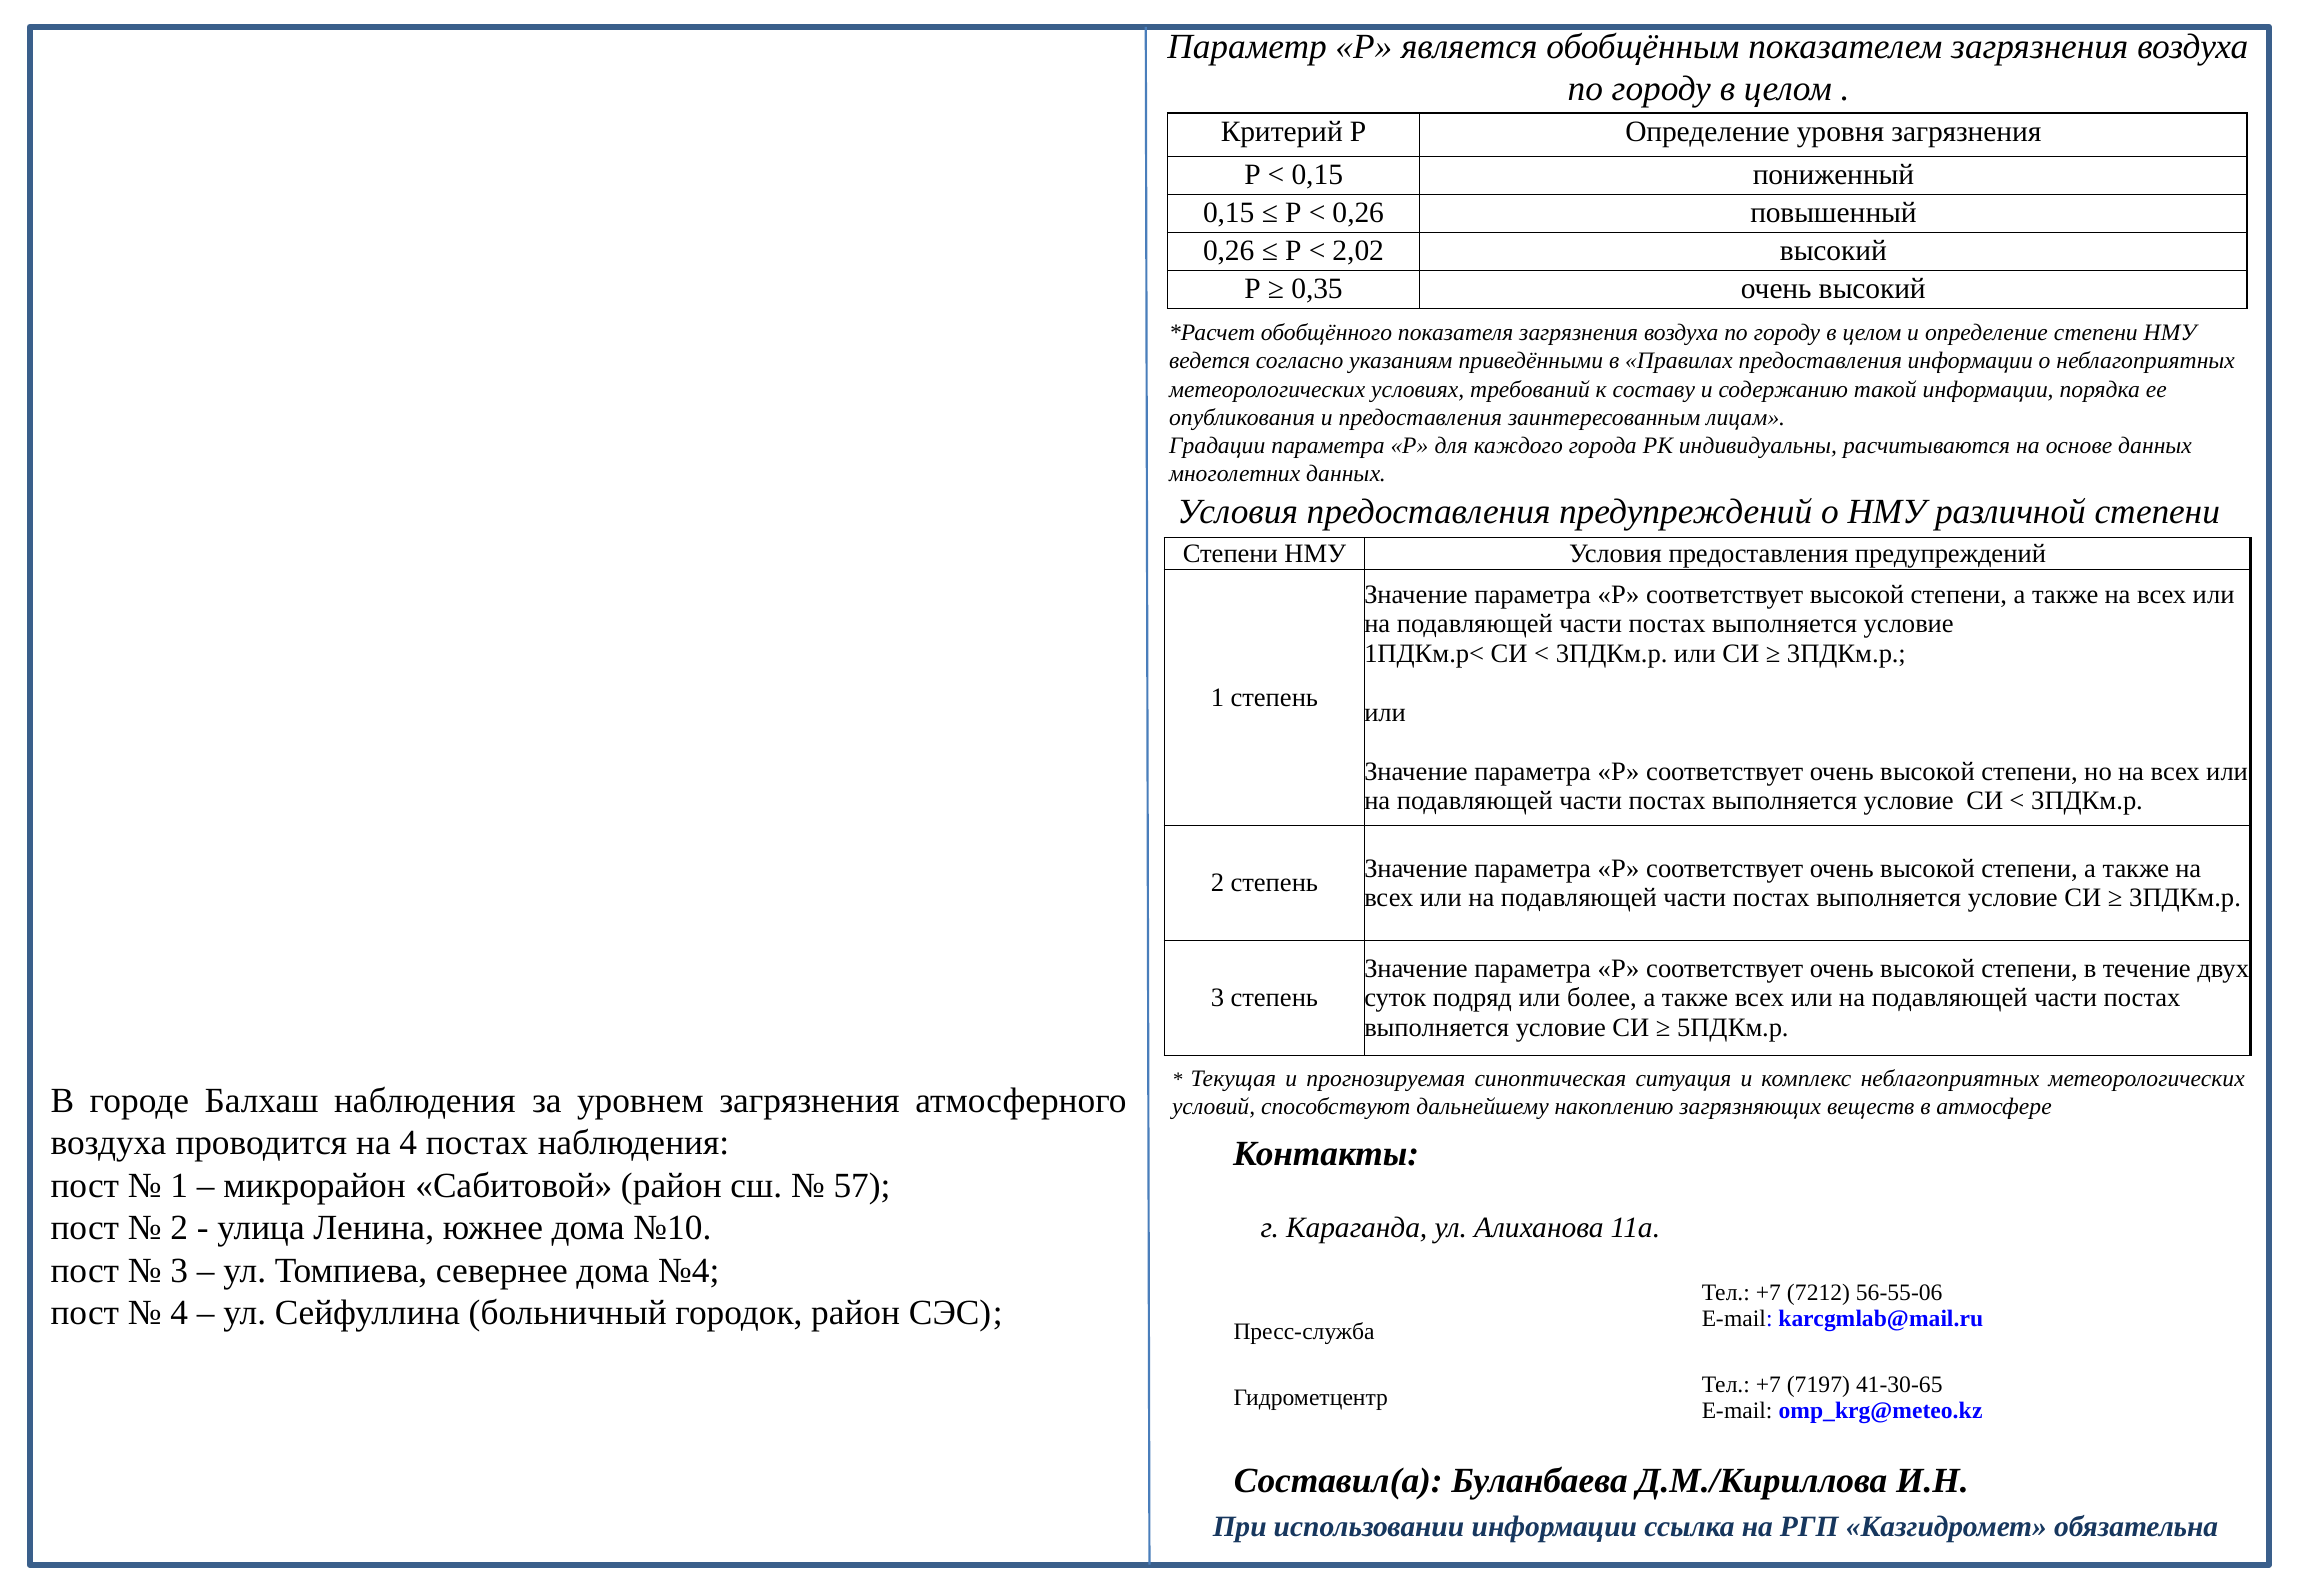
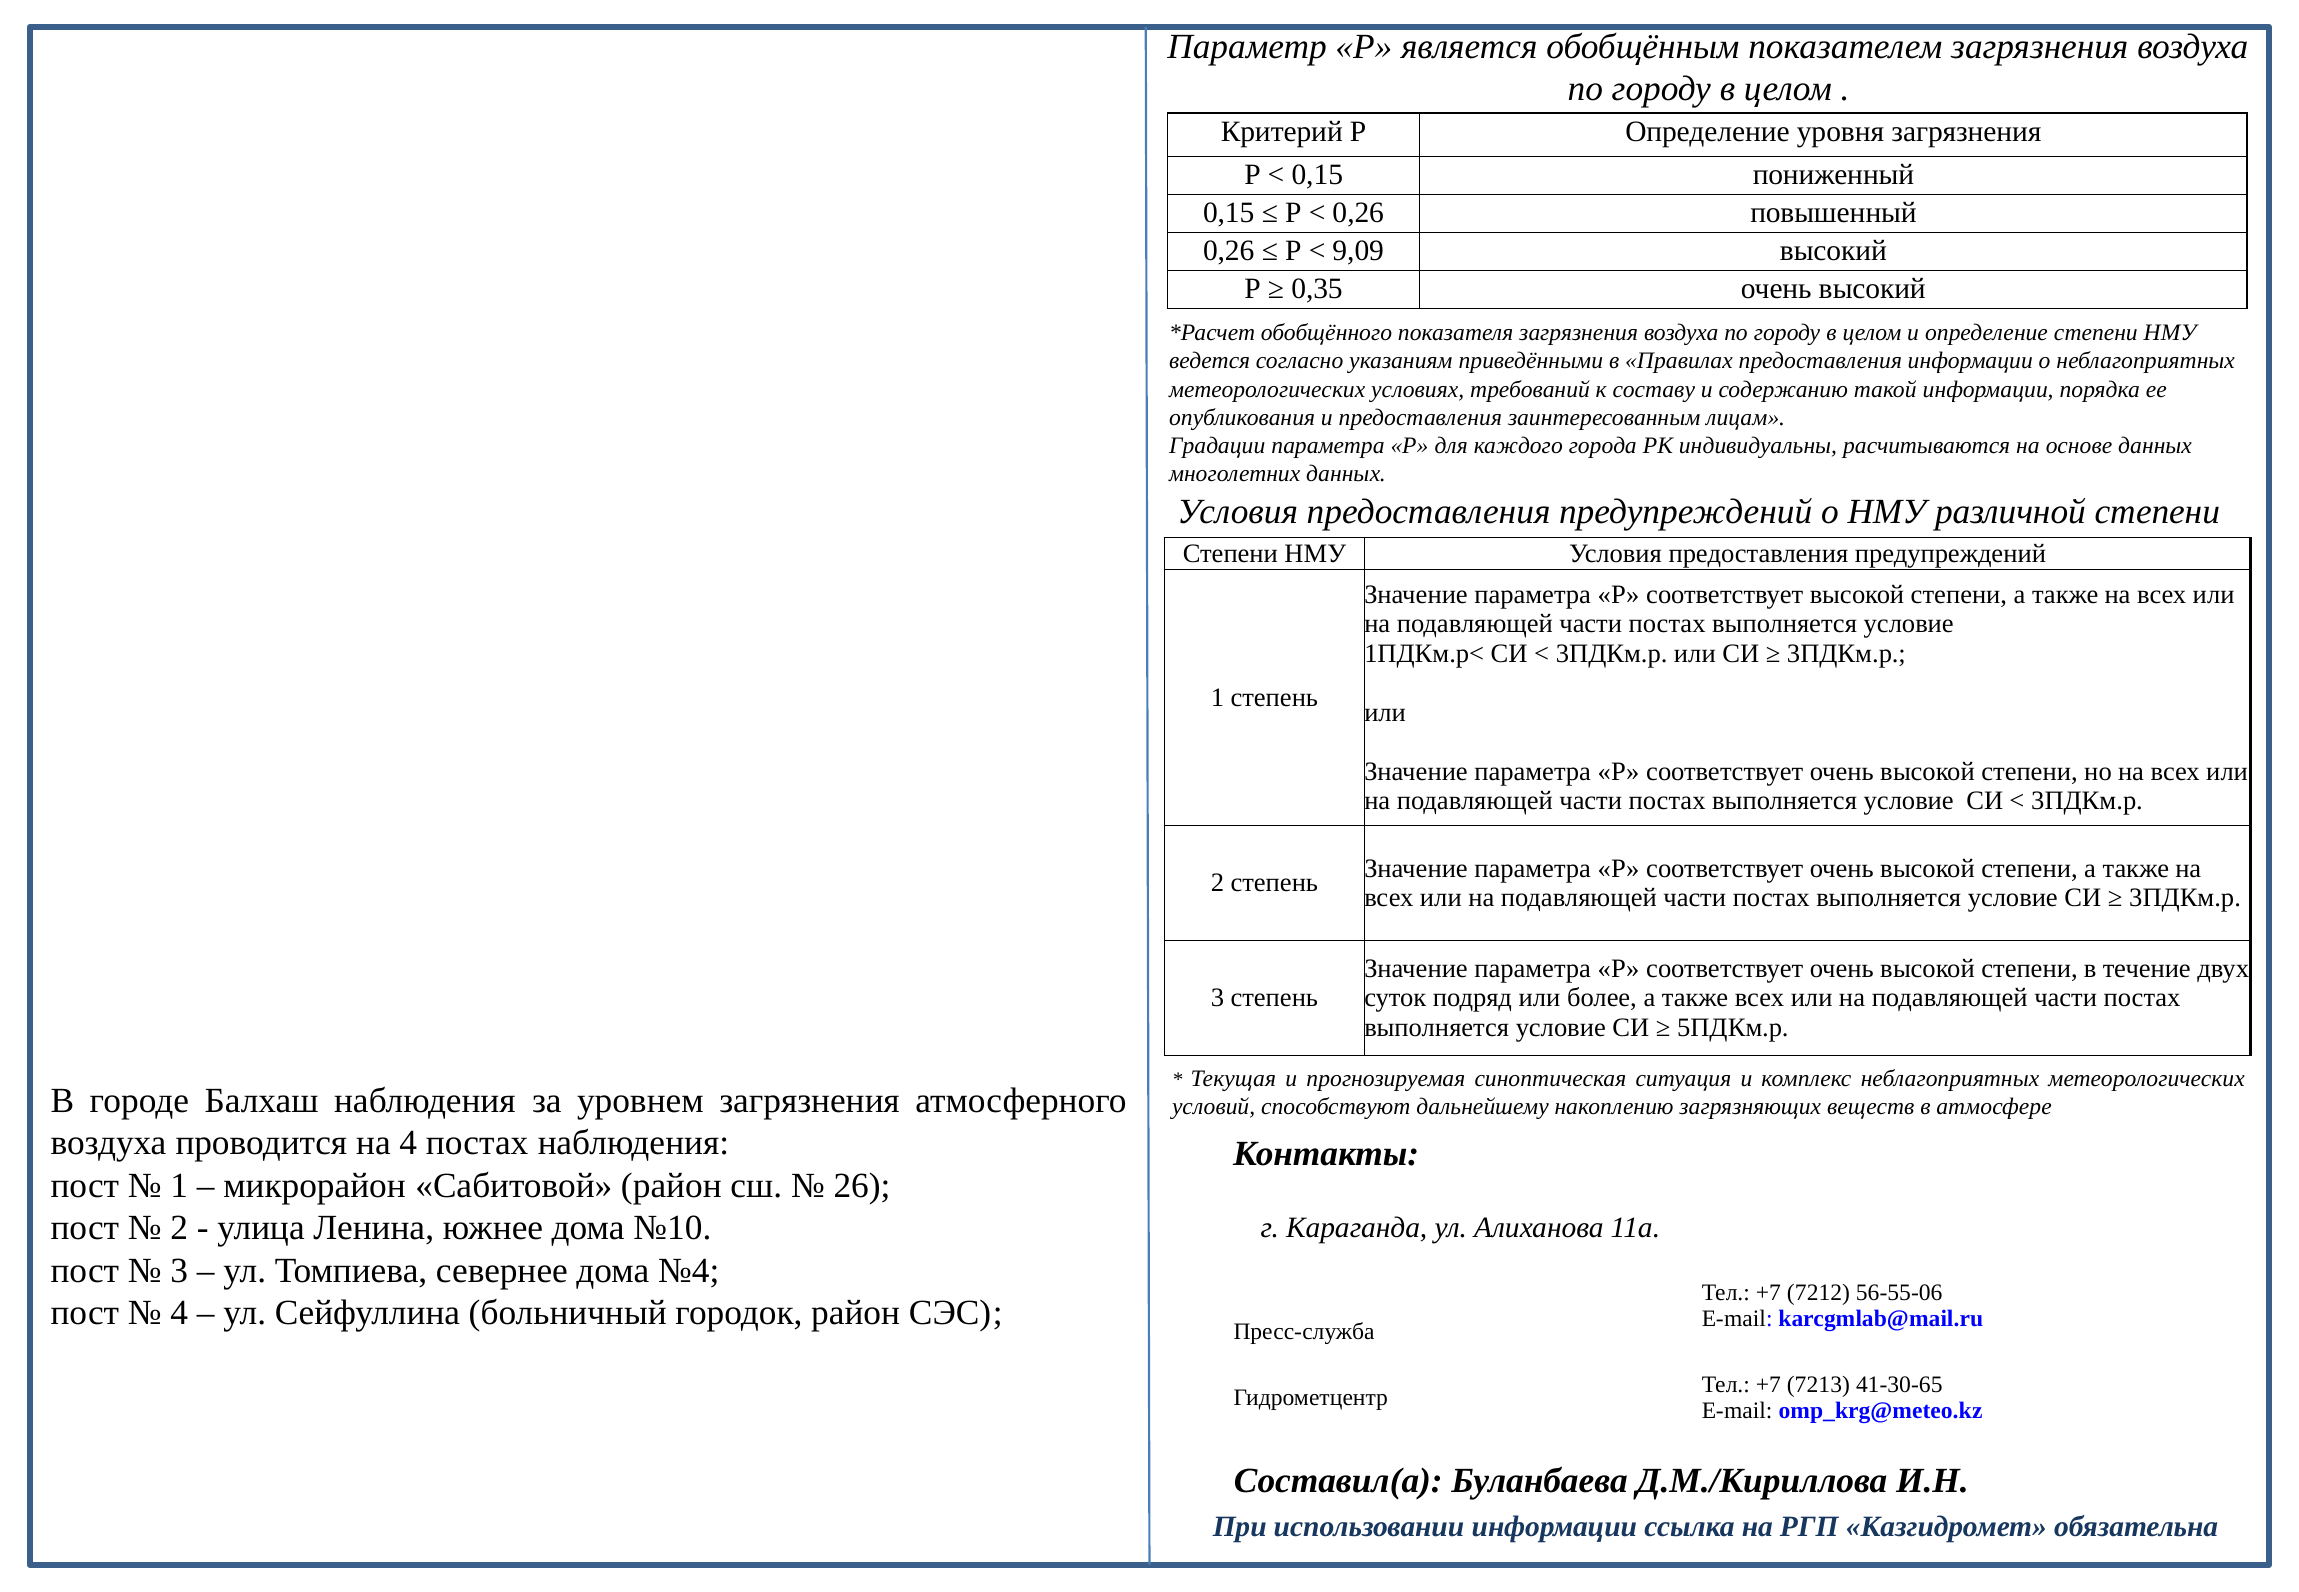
2,02: 2,02 -> 9,09
57: 57 -> 26
7197: 7197 -> 7213
